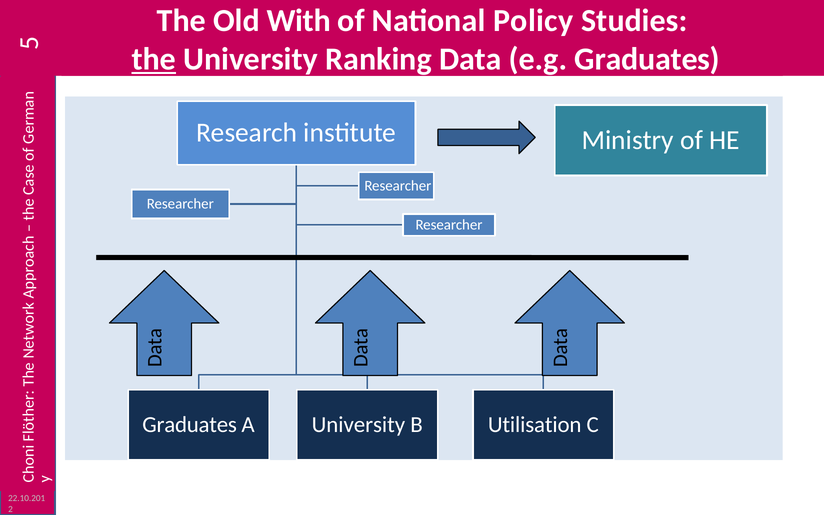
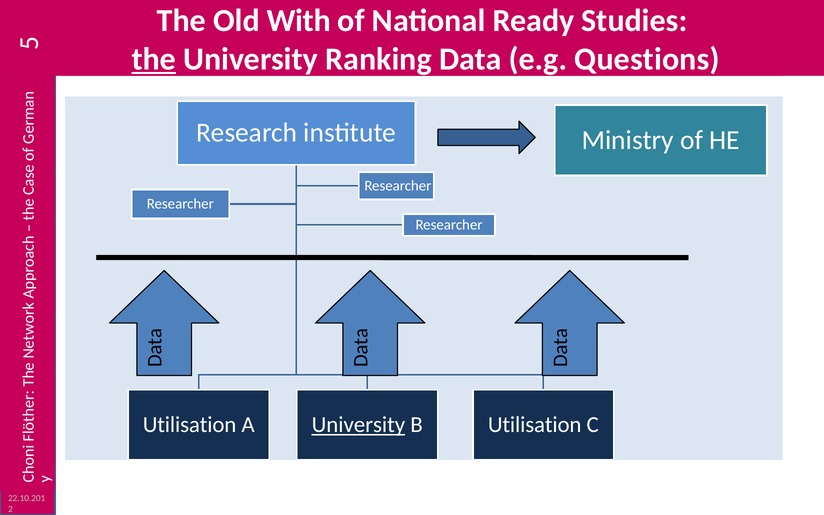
Policy: Policy -> Ready
e.g Graduates: Graduates -> Questions
Graduates at (190, 425): Graduates -> Utilisation
University at (358, 425) underline: none -> present
